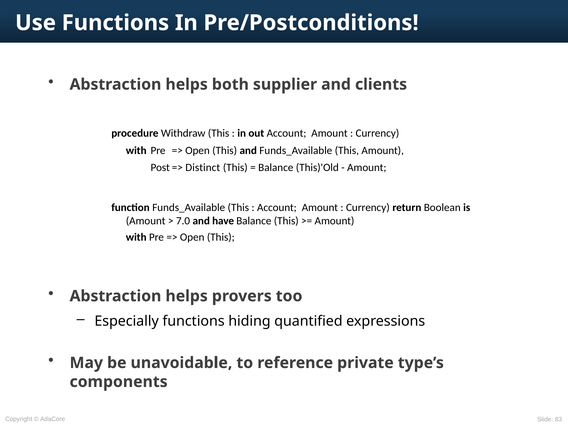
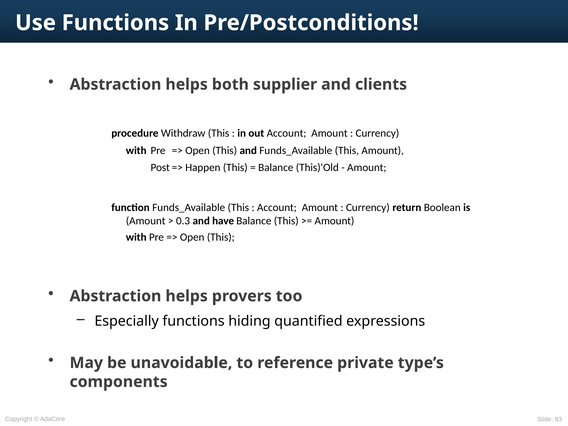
Distinct: Distinct -> Happen
7.0: 7.0 -> 0.3
